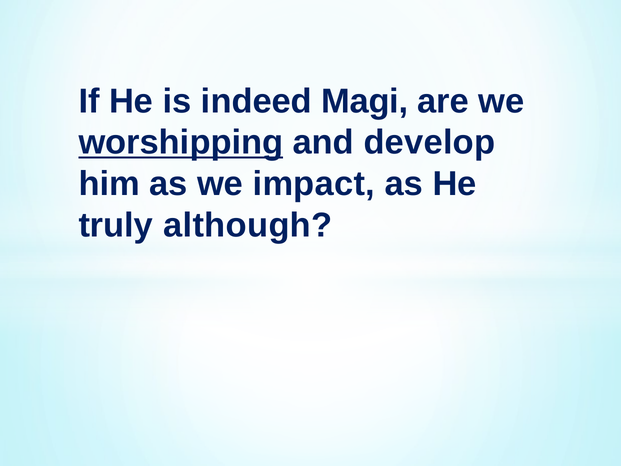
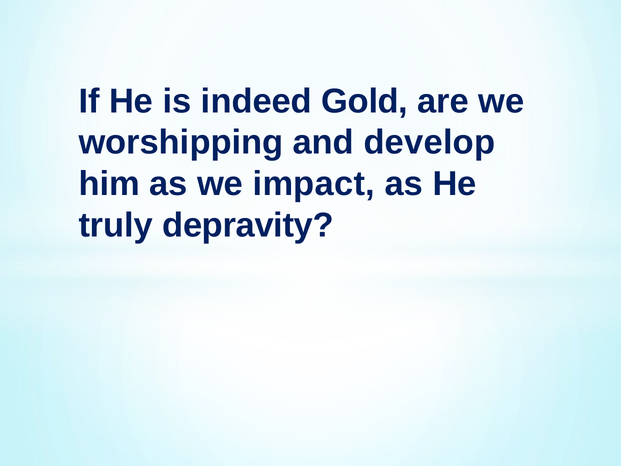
Magi: Magi -> Gold
worshipping underline: present -> none
although: although -> depravity
